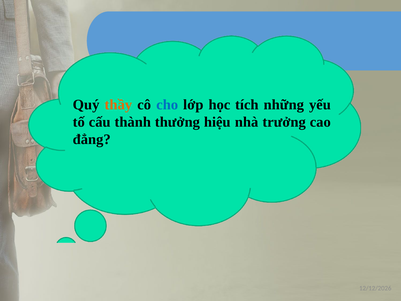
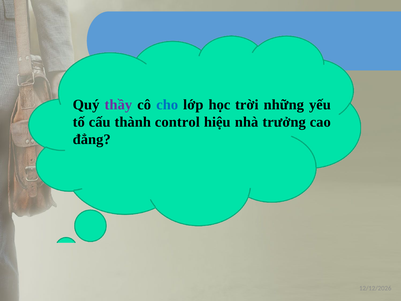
thầy colour: orange -> purple
tích: tích -> trời
thưởng: thưởng -> control
